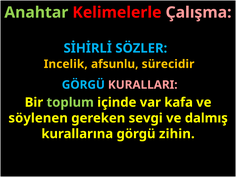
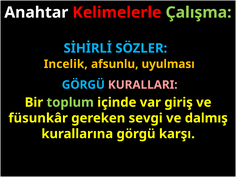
Anahtar colour: light green -> white
Çalışma colour: pink -> light green
sürecidir: sürecidir -> uyulması
kafa: kafa -> giriş
söylenen: söylenen -> füsunkâr
zihin: zihin -> karşı
